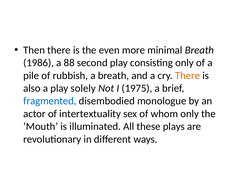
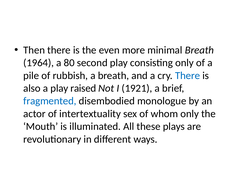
1986: 1986 -> 1964
88: 88 -> 80
There at (188, 76) colour: orange -> blue
solely: solely -> raised
1975: 1975 -> 1921
